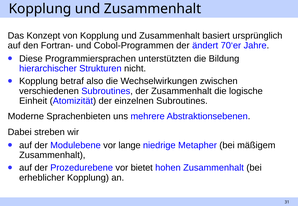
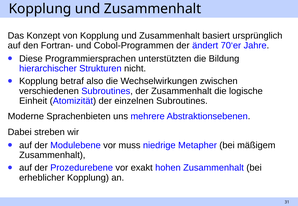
lange: lange -> muss
bietet: bietet -> exakt
